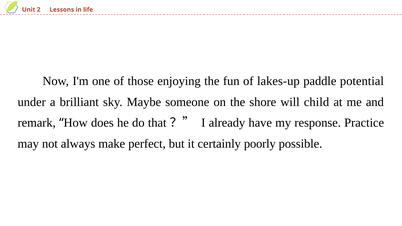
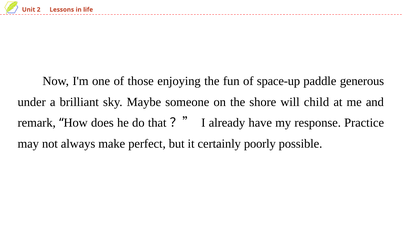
lakes-up: lakes-up -> space-up
potential: potential -> generous
